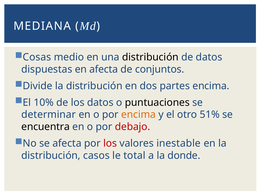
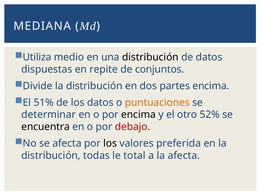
Cosas: Cosas -> Utiliza
en afecta: afecta -> repite
10%: 10% -> 51%
puntuaciones colour: black -> orange
encima at (138, 114) colour: orange -> black
51%: 51% -> 52%
los at (110, 143) colour: red -> black
inestable: inestable -> preferida
casos: casos -> todas
la donde: donde -> afecta
